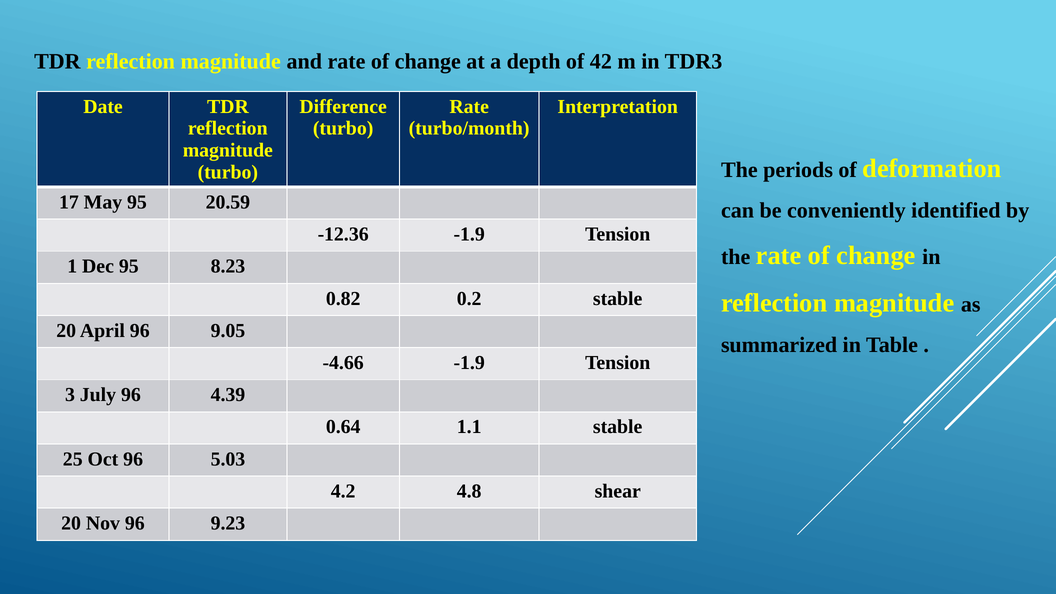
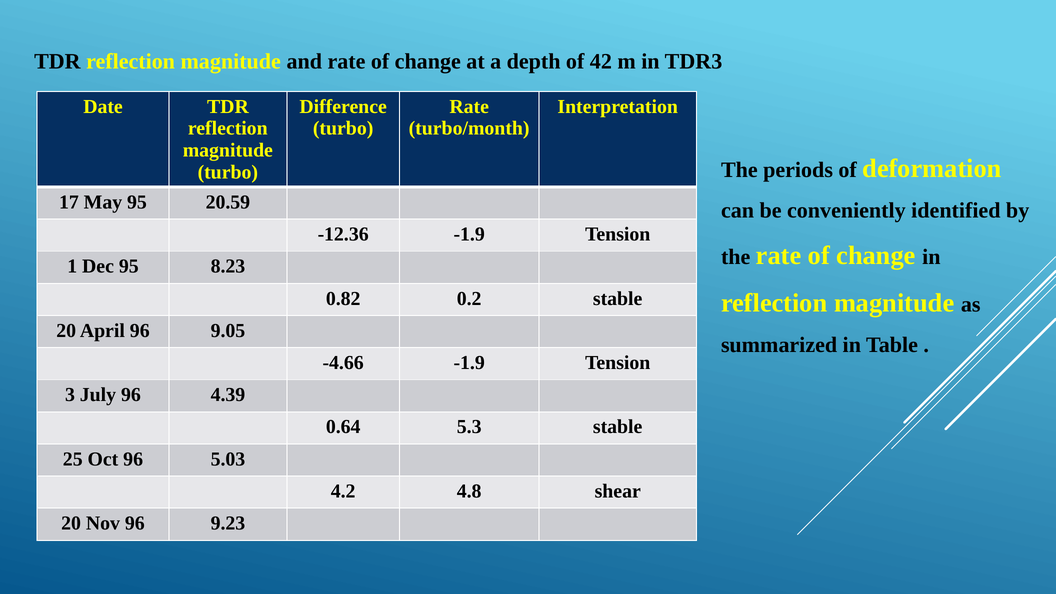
1.1: 1.1 -> 5.3
